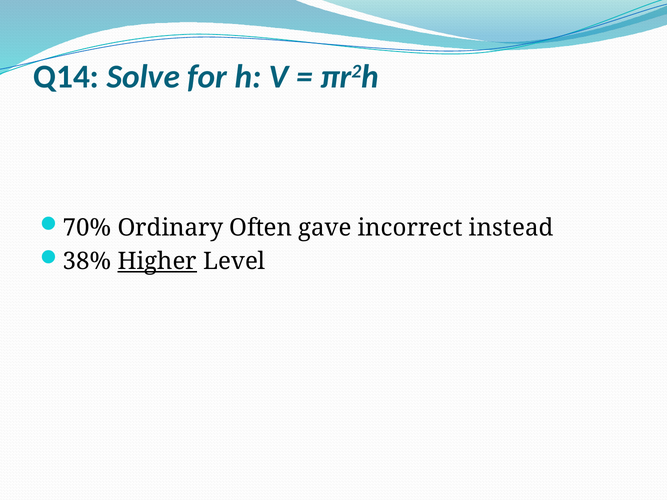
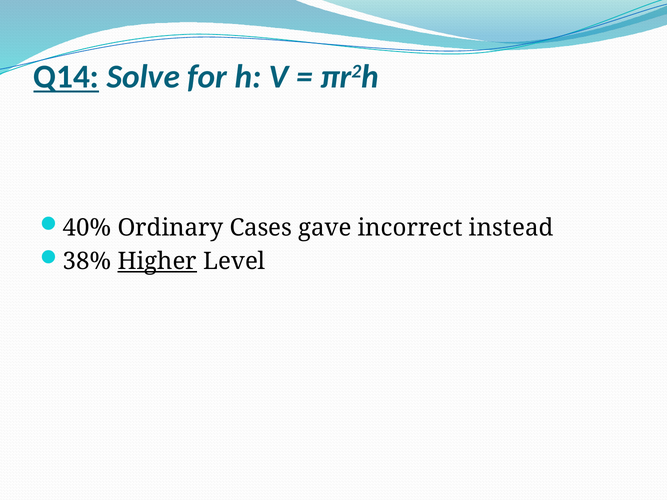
Q14 underline: none -> present
70%: 70% -> 40%
Often: Often -> Cases
